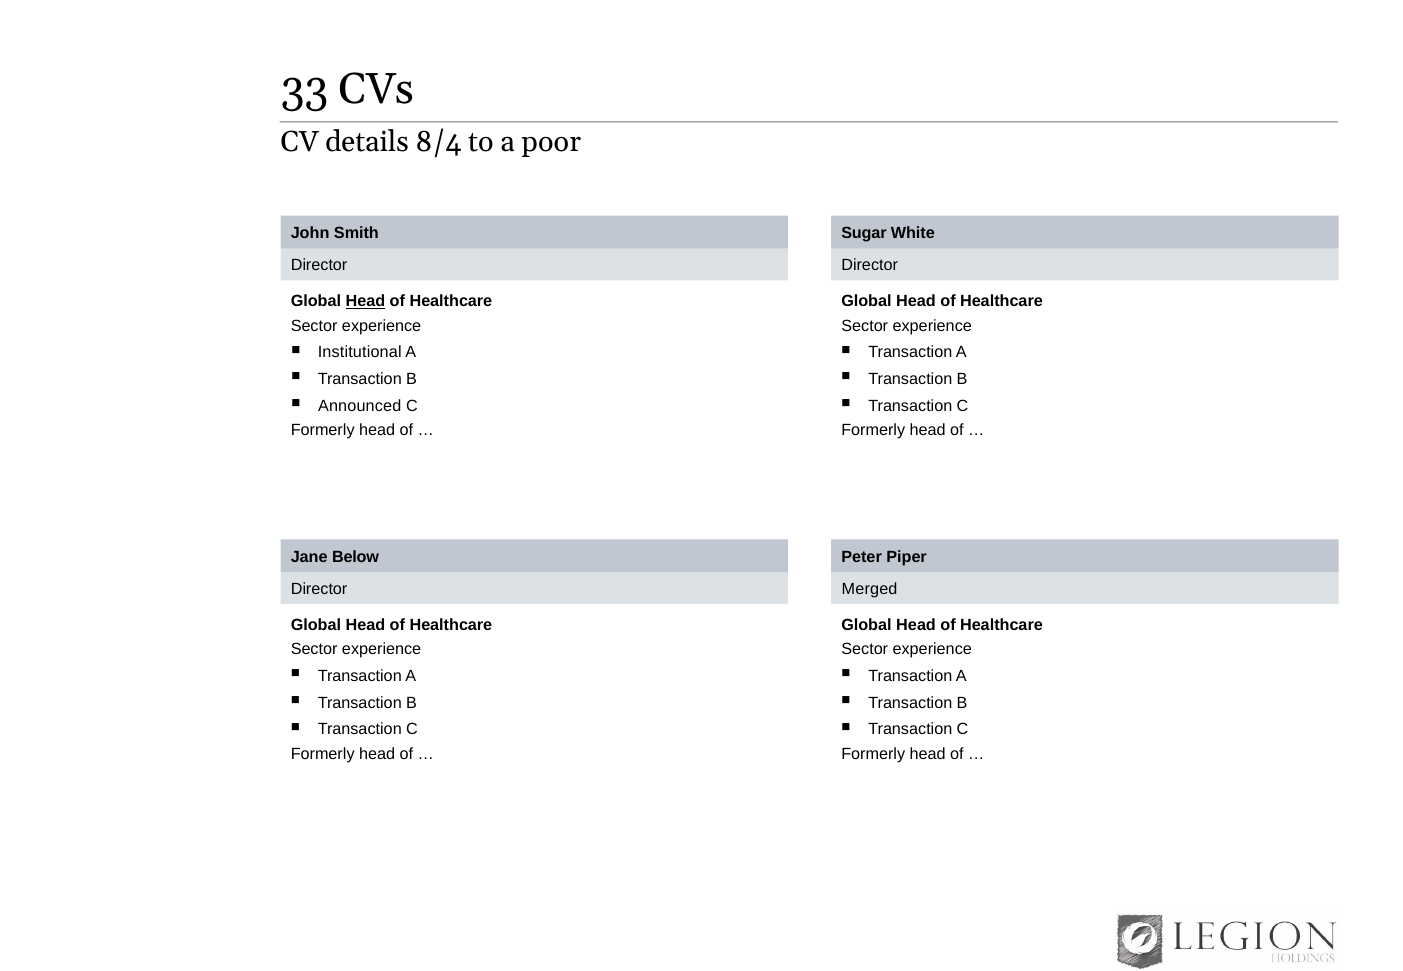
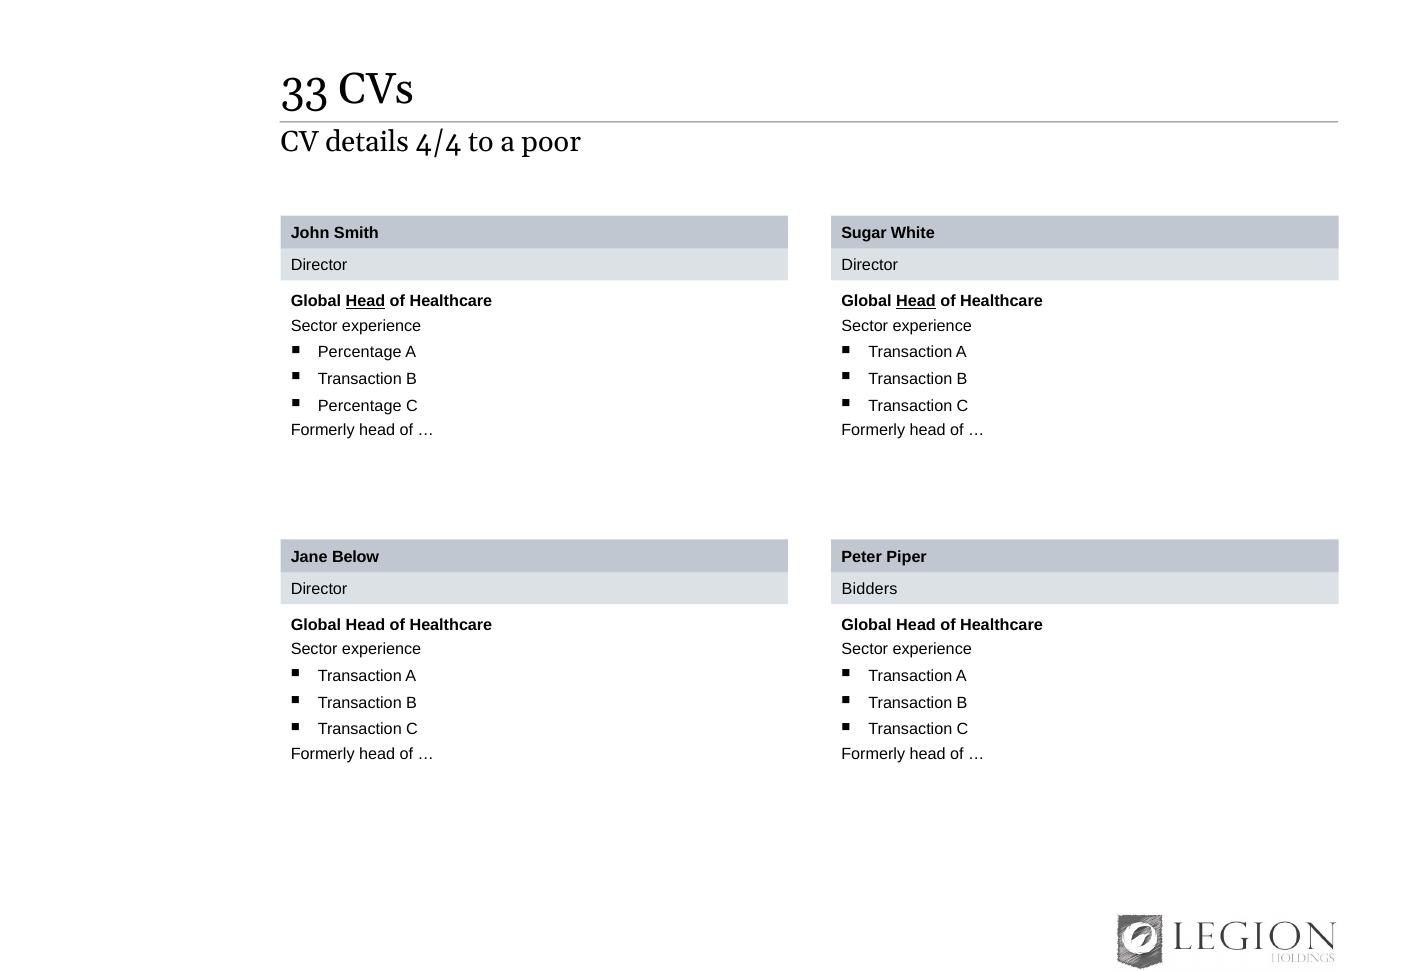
8/4: 8/4 -> 4/4
Head at (916, 302) underline: none -> present
Institutional at (360, 353): Institutional -> Percentage
Announced at (360, 406): Announced -> Percentage
Merged: Merged -> Bidders
